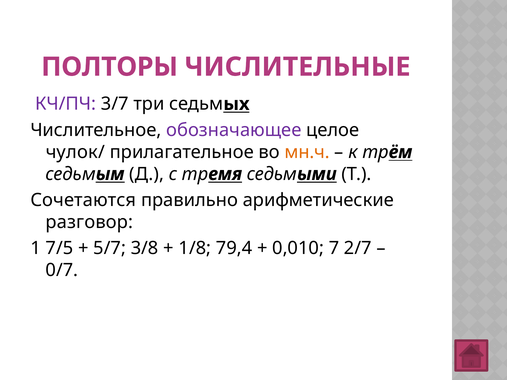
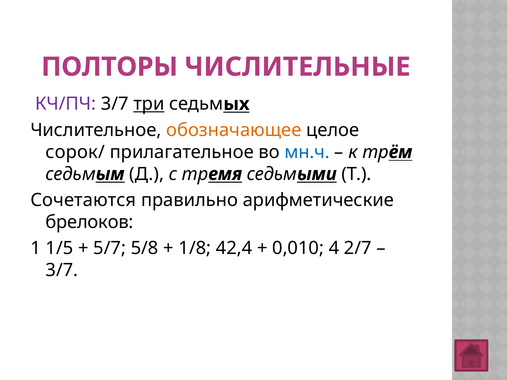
три underline: none -> present
обозначающее colour: purple -> orange
чулок/: чулок/ -> сорок/
мн.ч colour: orange -> blue
разговор: разговор -> брелоков
7/5: 7/5 -> 1/5
3/8: 3/8 -> 5/8
79,4: 79,4 -> 42,4
7: 7 -> 4
0/7 at (62, 270): 0/7 -> 3/7
